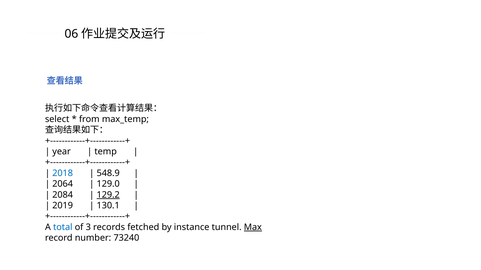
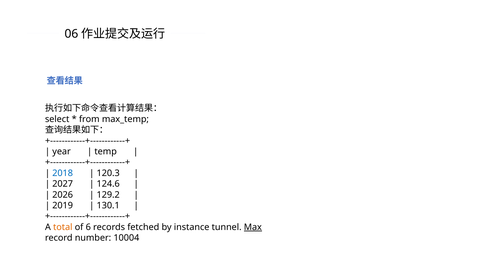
548.9: 548.9 -> 120.3
2064: 2064 -> 2027
129.0: 129.0 -> 124.6
2084: 2084 -> 2026
129.2 underline: present -> none
total colour: blue -> orange
3: 3 -> 6
73240: 73240 -> 10004
